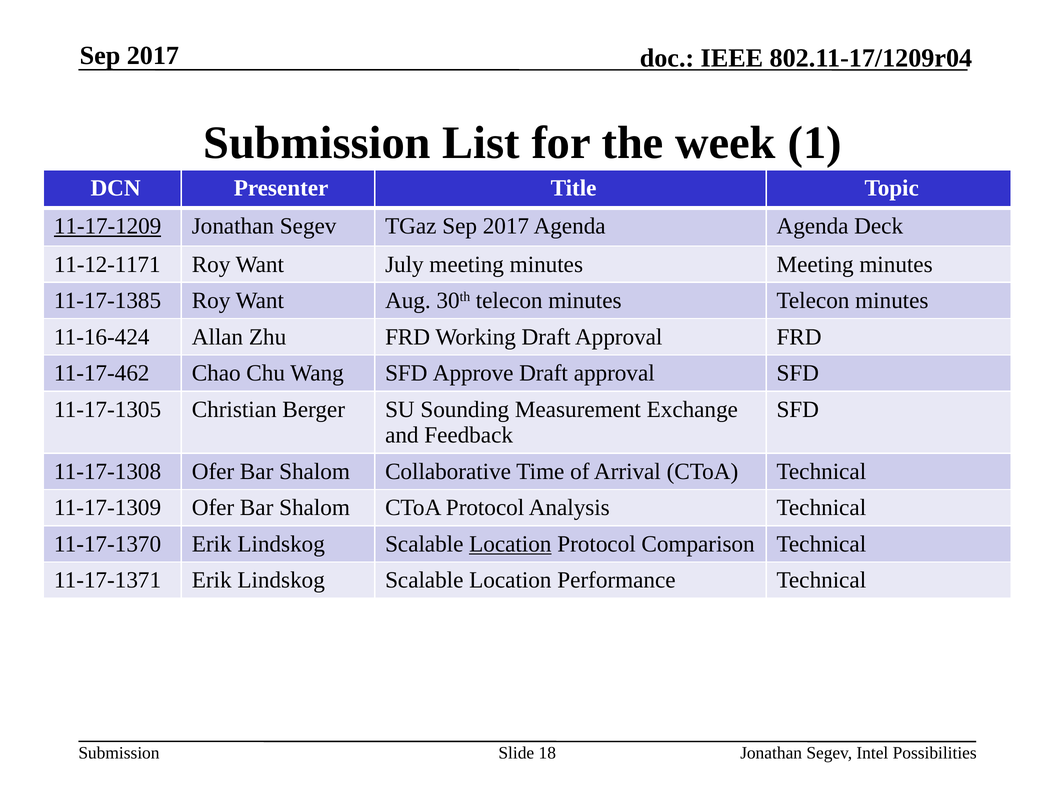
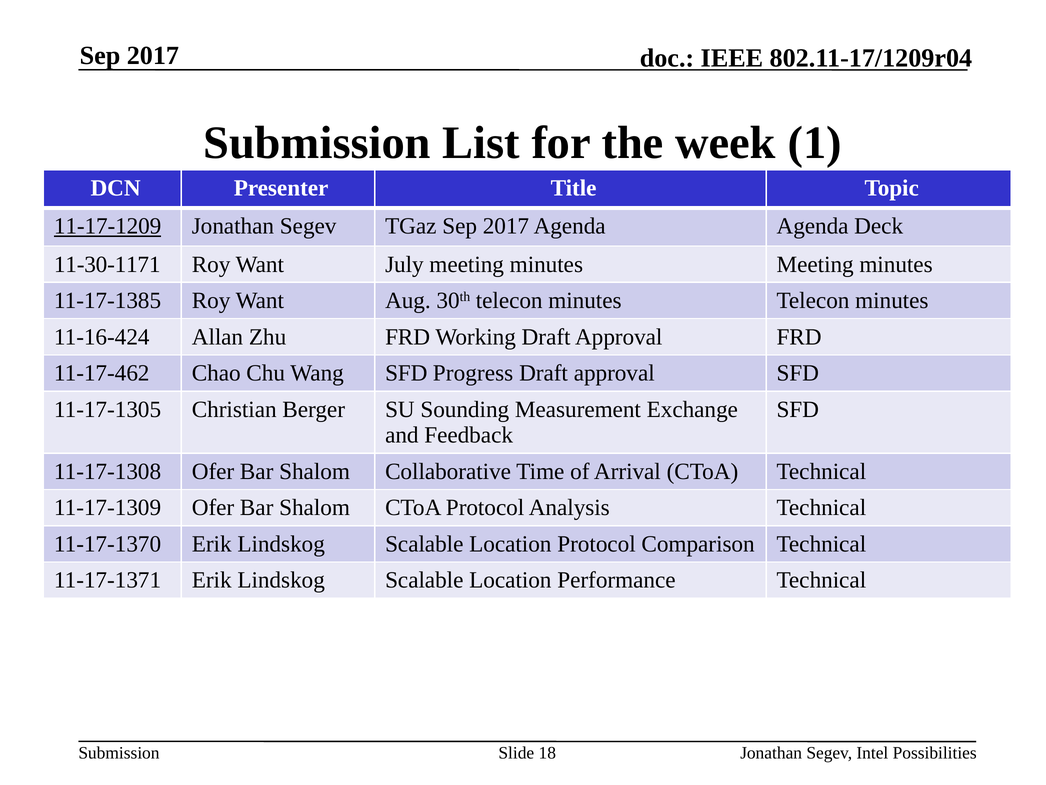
11-12-1171: 11-12-1171 -> 11-30-1171
Approve: Approve -> Progress
Location at (510, 544) underline: present -> none
